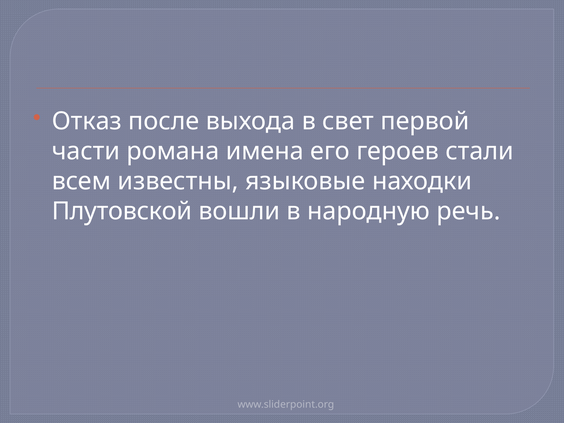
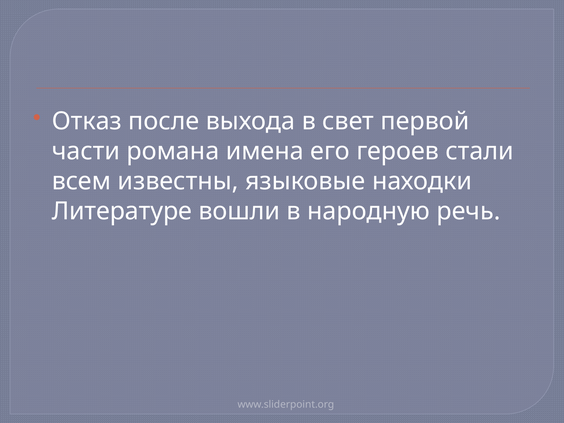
Плутовской: Плутовской -> Литературе
